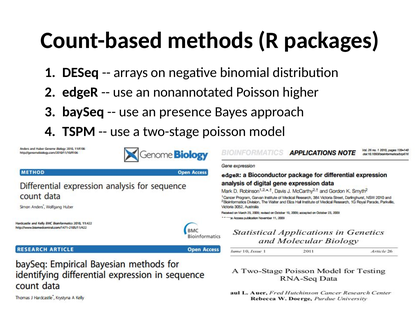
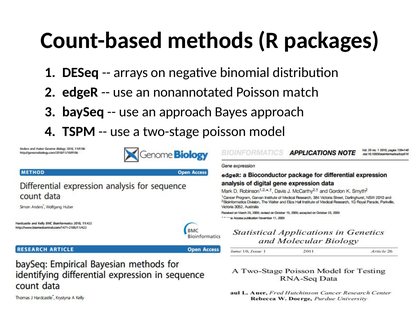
higher: higher -> match
an presence: presence -> approach
